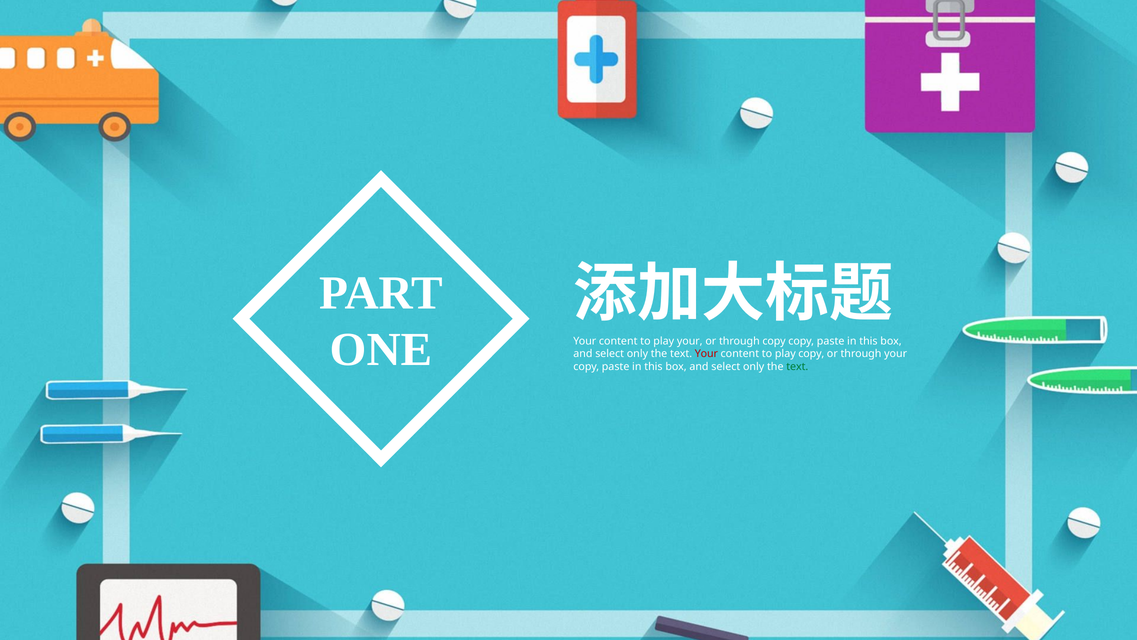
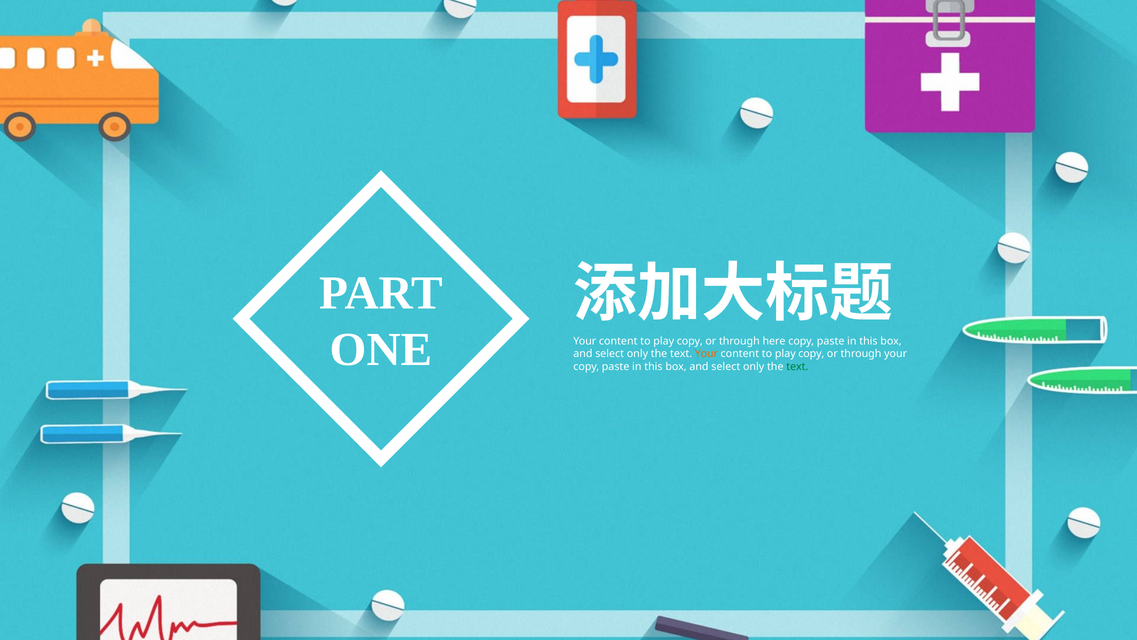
your at (690, 341): your -> copy
through copy: copy -> here
Your at (706, 354) colour: red -> orange
